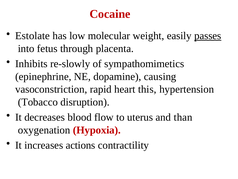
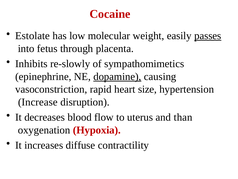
dopamine underline: none -> present
this: this -> size
Tobacco: Tobacco -> Increase
actions: actions -> diffuse
